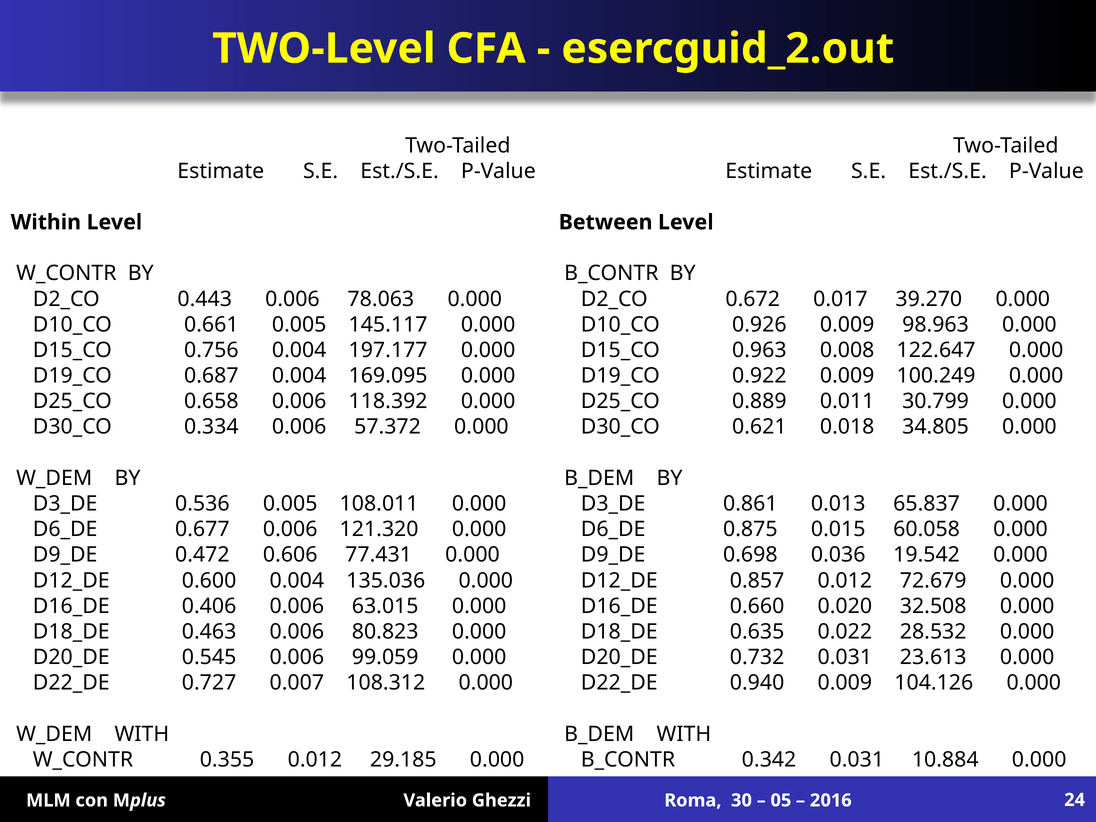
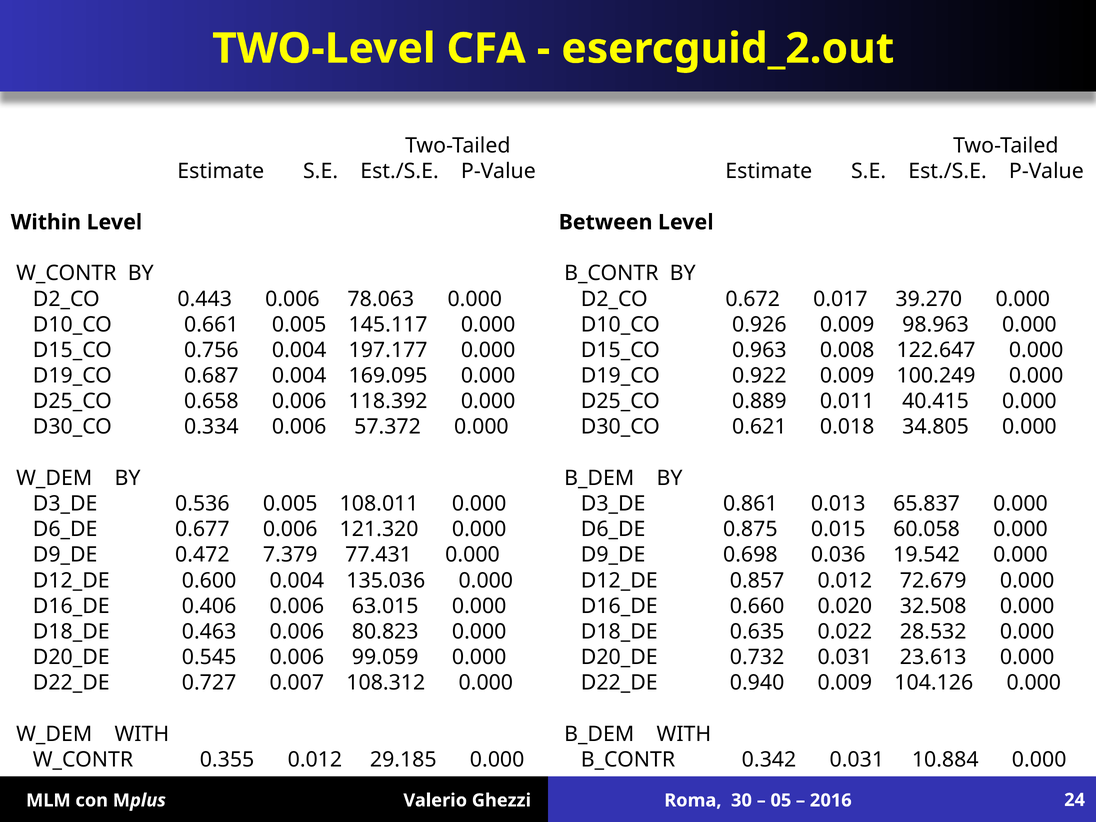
30.799: 30.799 -> 40.415
0.606: 0.606 -> 7.379
